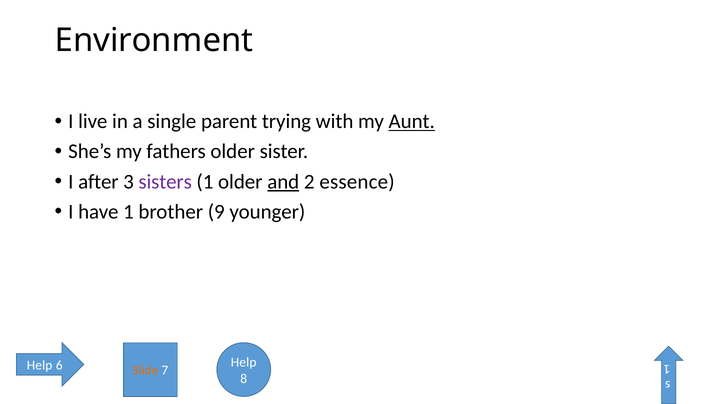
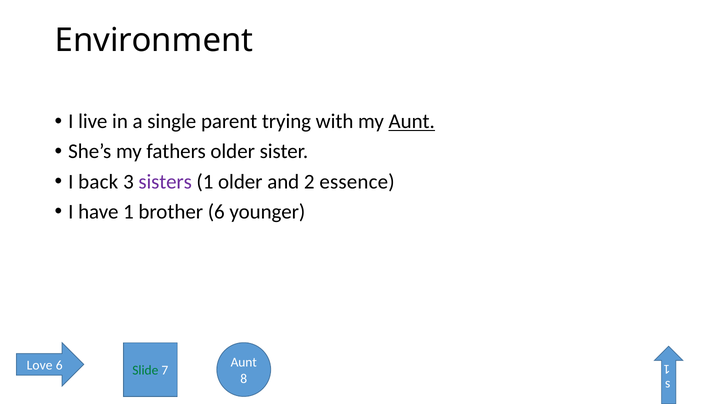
after: after -> back
and underline: present -> none
brother 9: 9 -> 6
Help at (244, 362): Help -> Aunt
Help at (40, 365): Help -> Love
Slide colour: orange -> green
